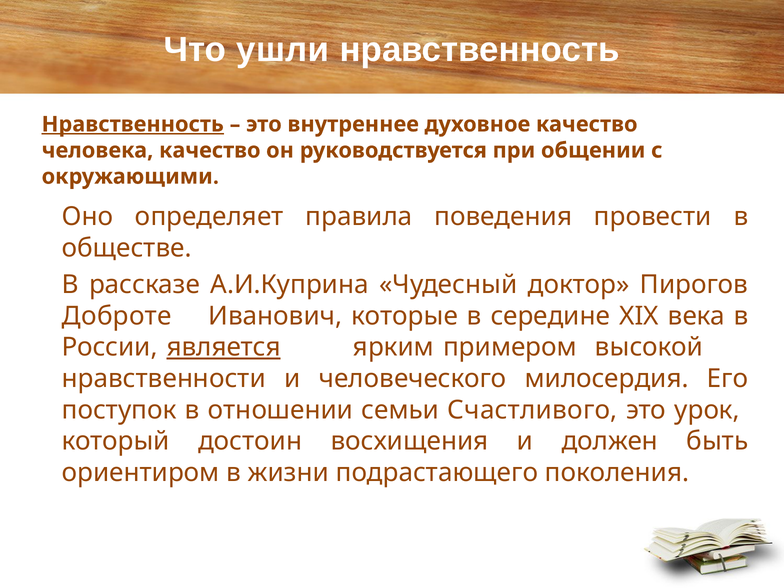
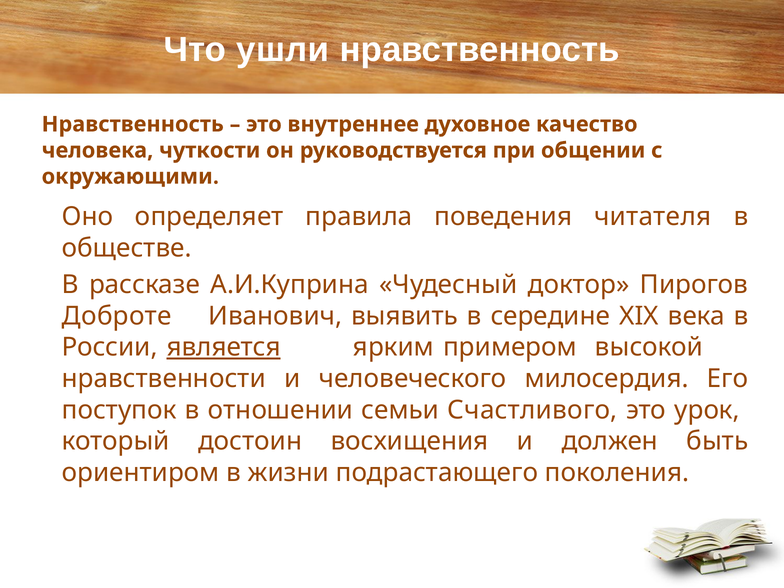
Нравственность at (133, 124) underline: present -> none
человека качество: качество -> чуткости
провести: провести -> читателя
которые: которые -> выявить
